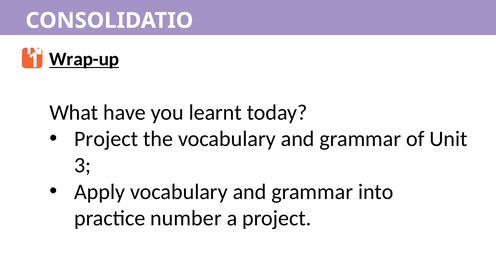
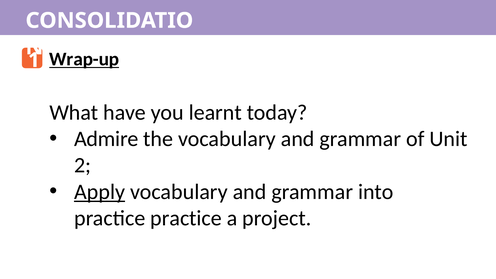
Project at (106, 139): Project -> Admire
3: 3 -> 2
Apply underline: none -> present
practice number: number -> practice
